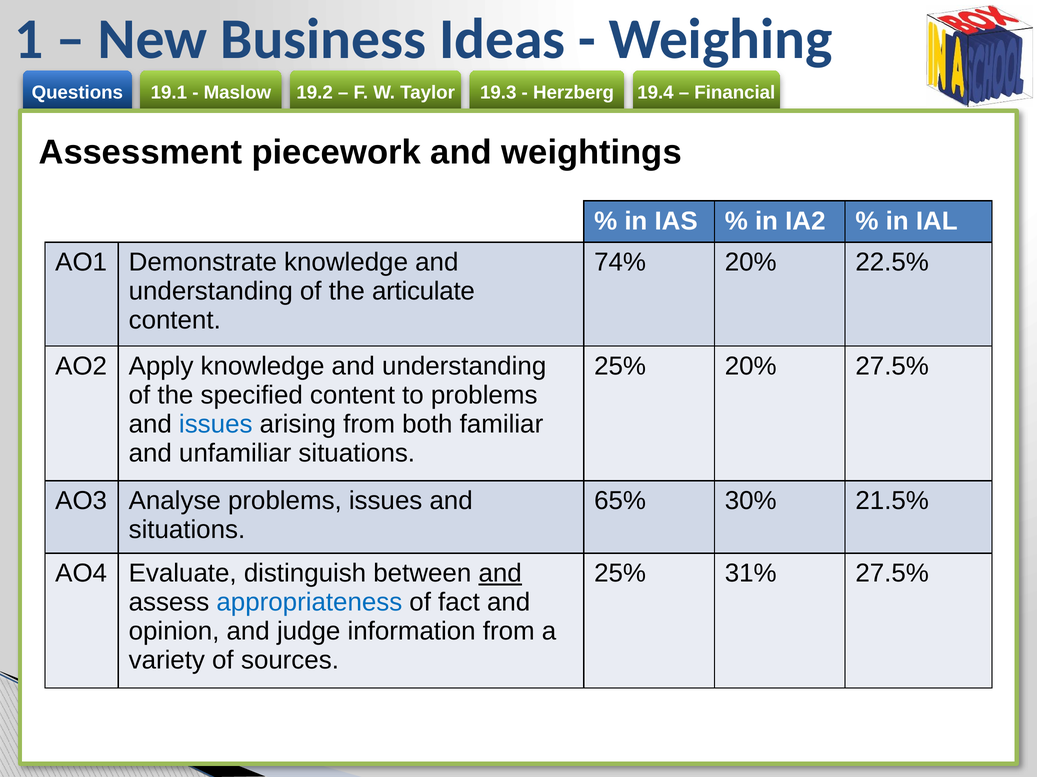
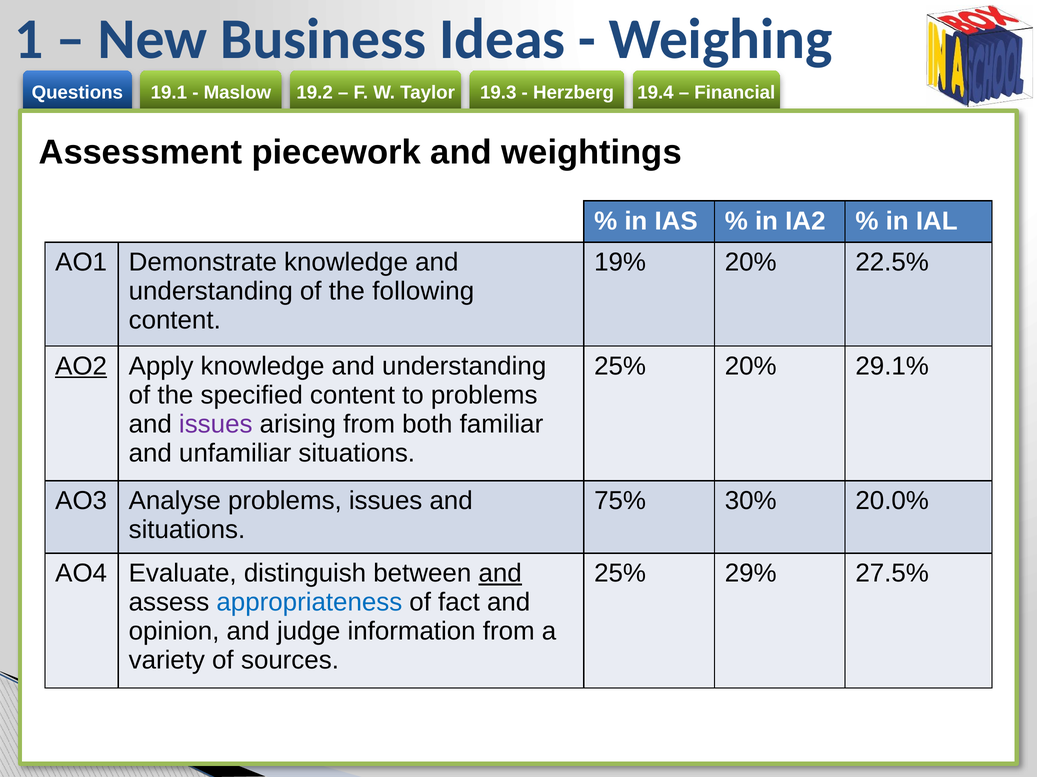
74%: 74% -> 19%
articulate: articulate -> following
AO2 underline: none -> present
20% 27.5%: 27.5% -> 29.1%
issues at (216, 424) colour: blue -> purple
65%: 65% -> 75%
21.5%: 21.5% -> 20.0%
31%: 31% -> 29%
